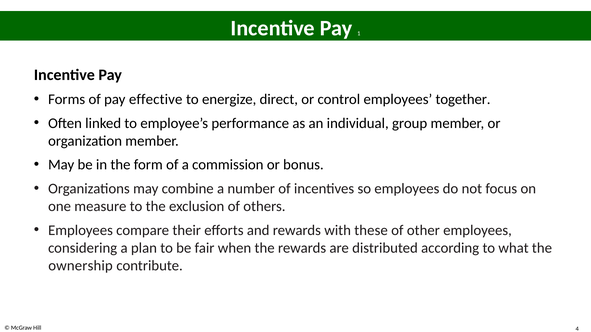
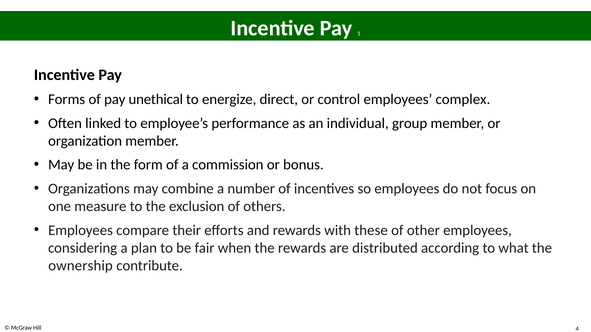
effective: effective -> unethical
together: together -> complex
